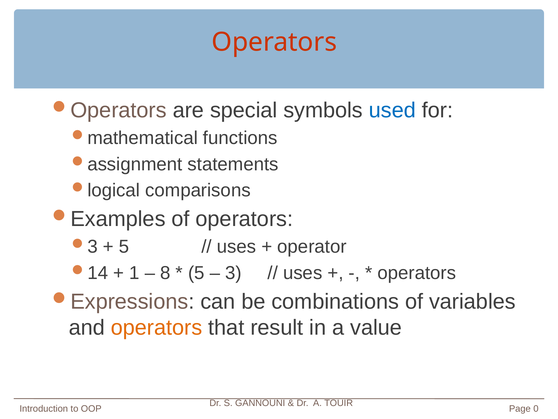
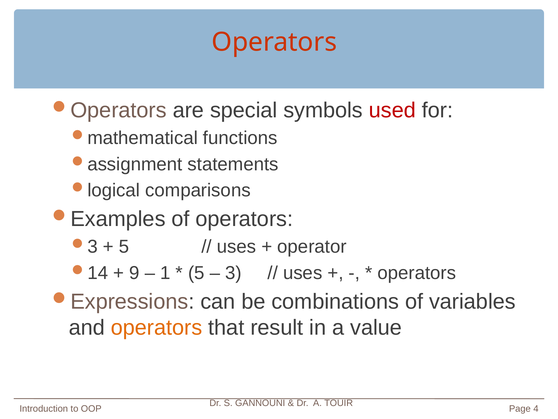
used colour: blue -> red
1: 1 -> 9
8: 8 -> 1
0: 0 -> 4
